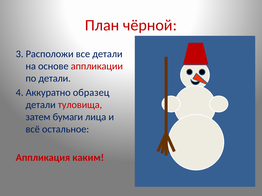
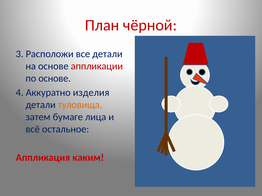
по детали: детали -> основе
образец: образец -> изделия
туловища colour: red -> orange
бумаги: бумаги -> бумаге
